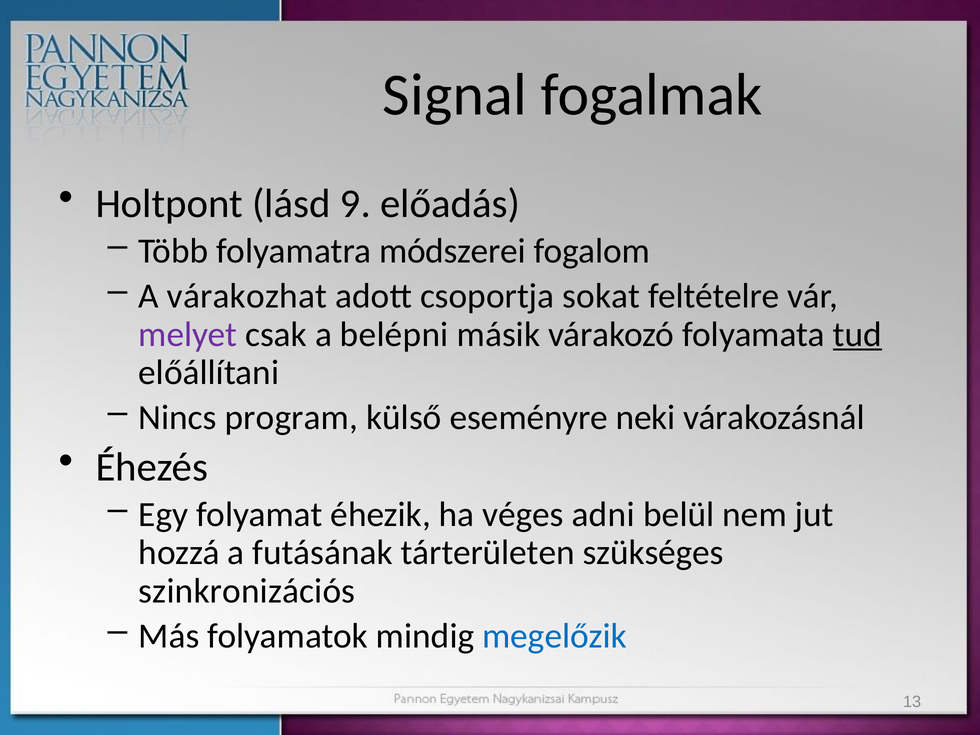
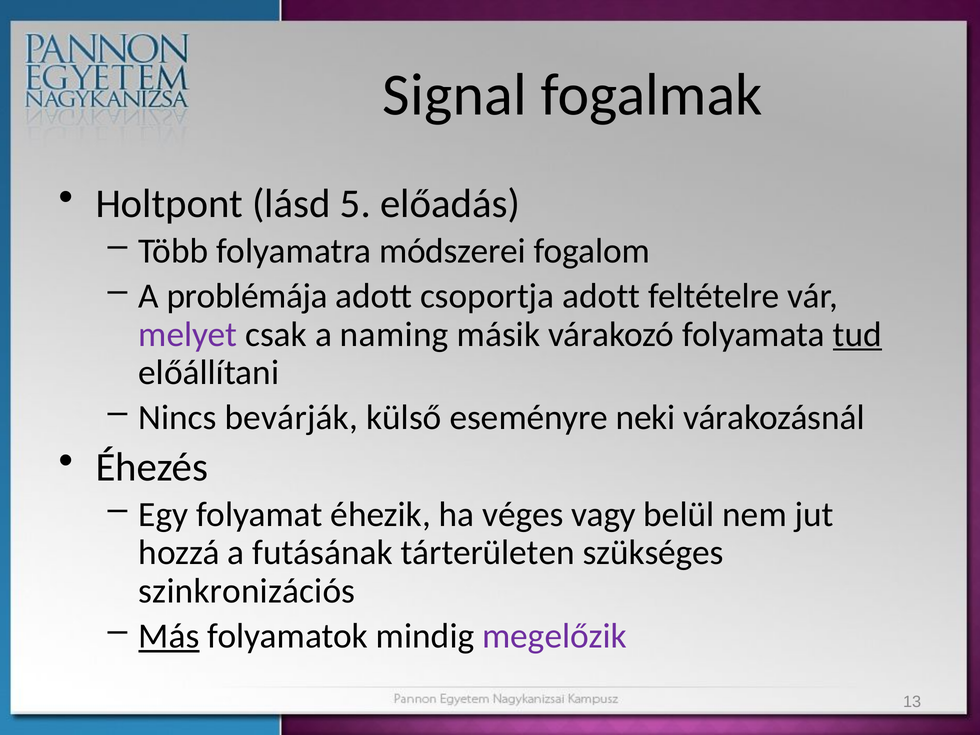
9: 9 -> 5
várakozhat: várakozhat -> problémája
csoportja sokat: sokat -> adott
belépni: belépni -> naming
program: program -> bevárják
adni: adni -> vagy
Más underline: none -> present
megelőzik colour: blue -> purple
